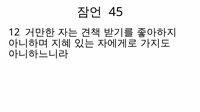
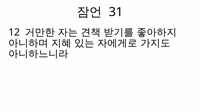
45: 45 -> 31
